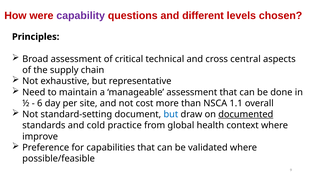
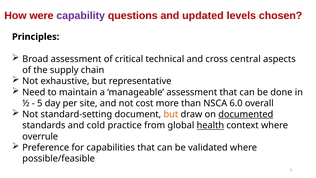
different: different -> updated
6: 6 -> 5
1.1: 1.1 -> 6.0
but at (171, 114) colour: blue -> orange
health underline: none -> present
improve: improve -> overrule
